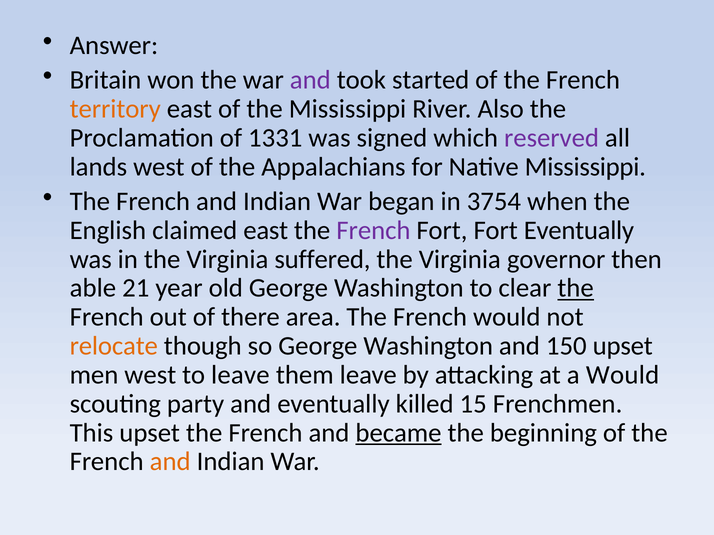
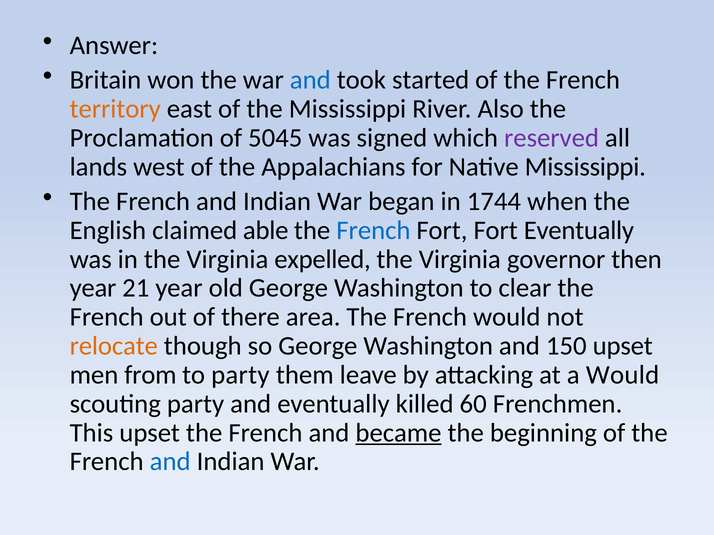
and at (310, 80) colour: purple -> blue
1331: 1331 -> 5045
3754: 3754 -> 1744
claimed east: east -> able
French at (373, 230) colour: purple -> blue
suffered: suffered -> expelled
able at (93, 288): able -> year
the at (576, 288) underline: present -> none
men west: west -> from
to leave: leave -> party
15: 15 -> 60
and at (170, 462) colour: orange -> blue
